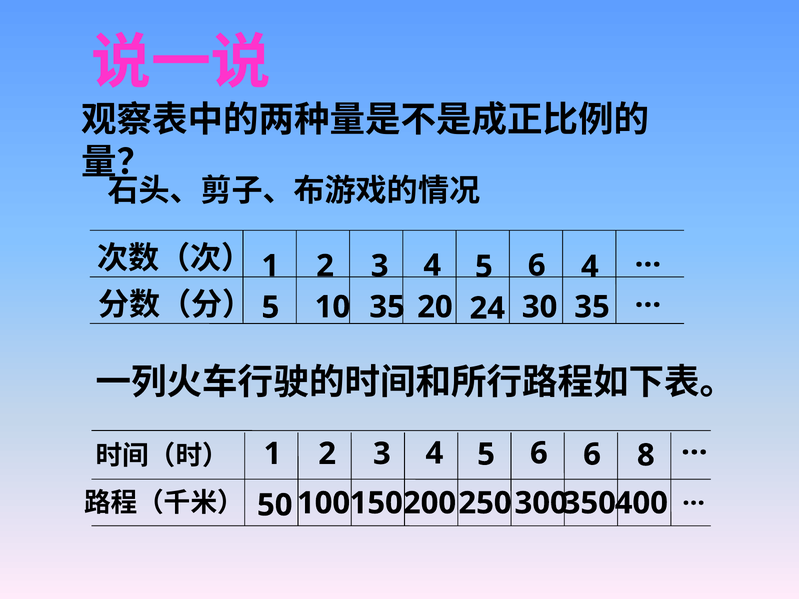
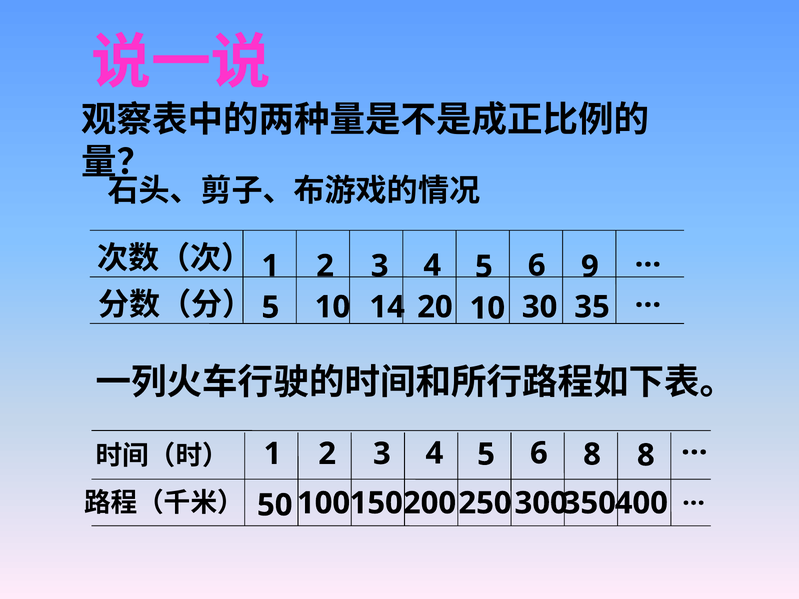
6 4: 4 -> 9
10 35: 35 -> 14
20 24: 24 -> 10
6 6: 6 -> 8
